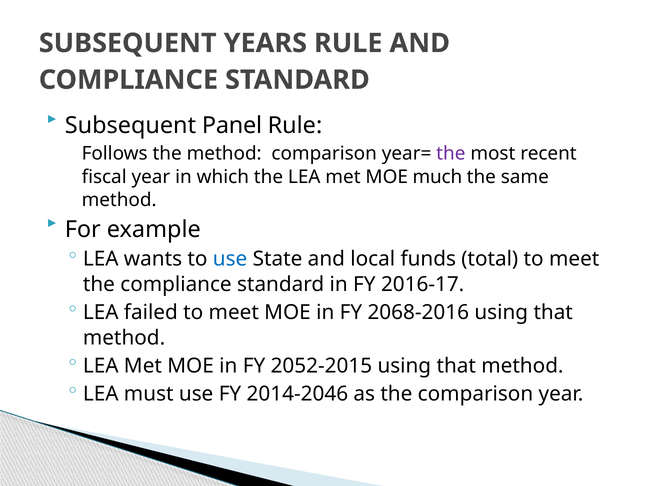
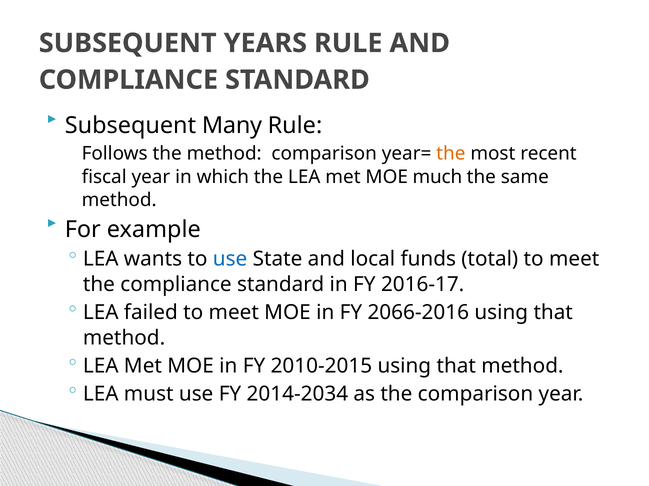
Panel: Panel -> Many
the at (451, 154) colour: purple -> orange
2068-2016: 2068-2016 -> 2066-2016
2052-2015: 2052-2015 -> 2010-2015
2014-2046: 2014-2046 -> 2014-2034
